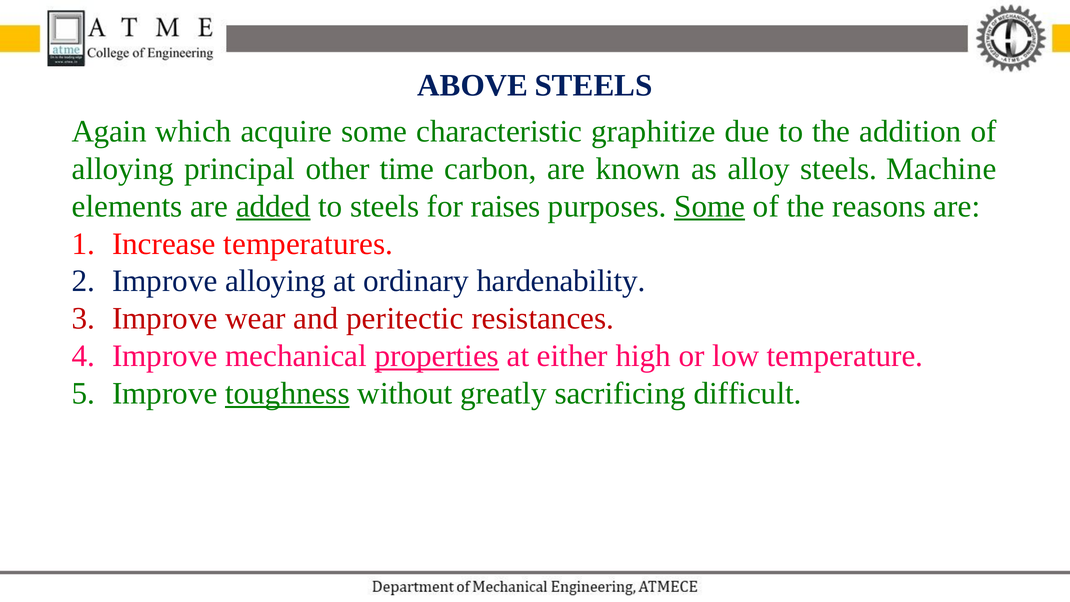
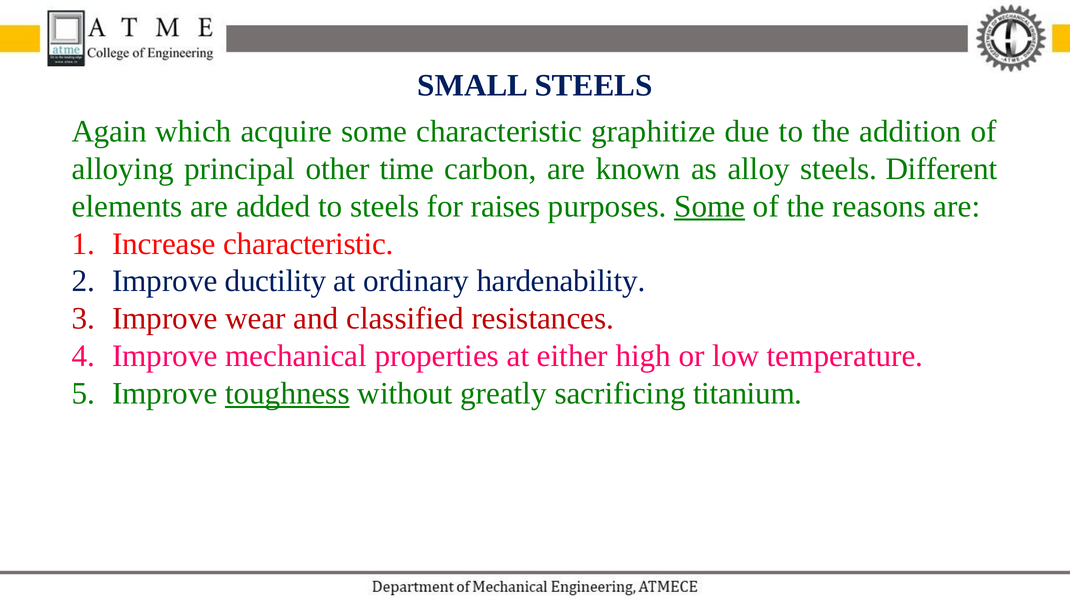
ABOVE: ABOVE -> SMALL
Machine: Machine -> Different
added underline: present -> none
Increase temperatures: temperatures -> characteristic
Improve alloying: alloying -> ductility
peritectic: peritectic -> classified
properties underline: present -> none
difficult: difficult -> titanium
